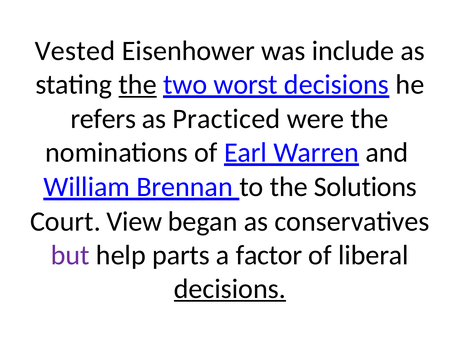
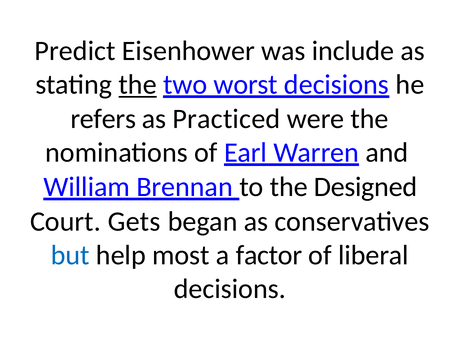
Vested: Vested -> Predict
Solutions: Solutions -> Designed
View: View -> Gets
but colour: purple -> blue
parts: parts -> most
decisions at (230, 289) underline: present -> none
